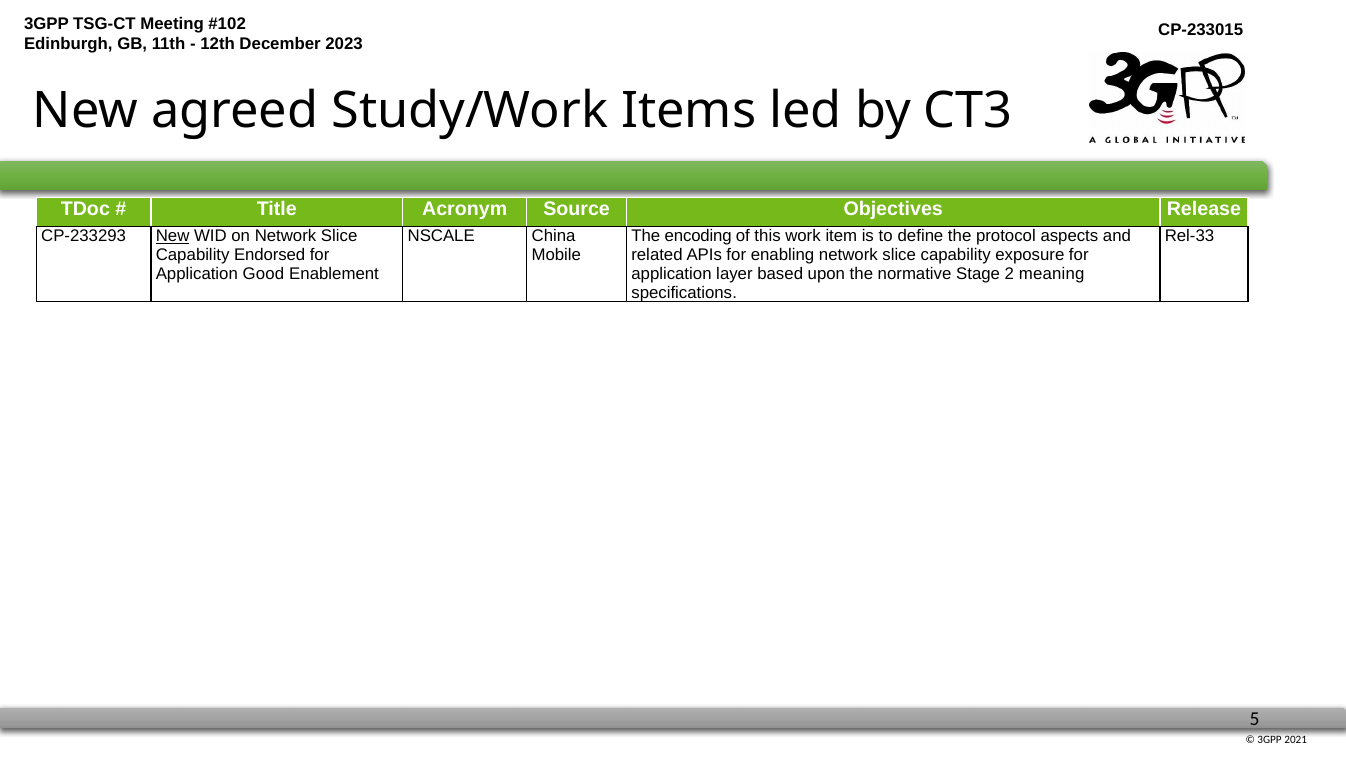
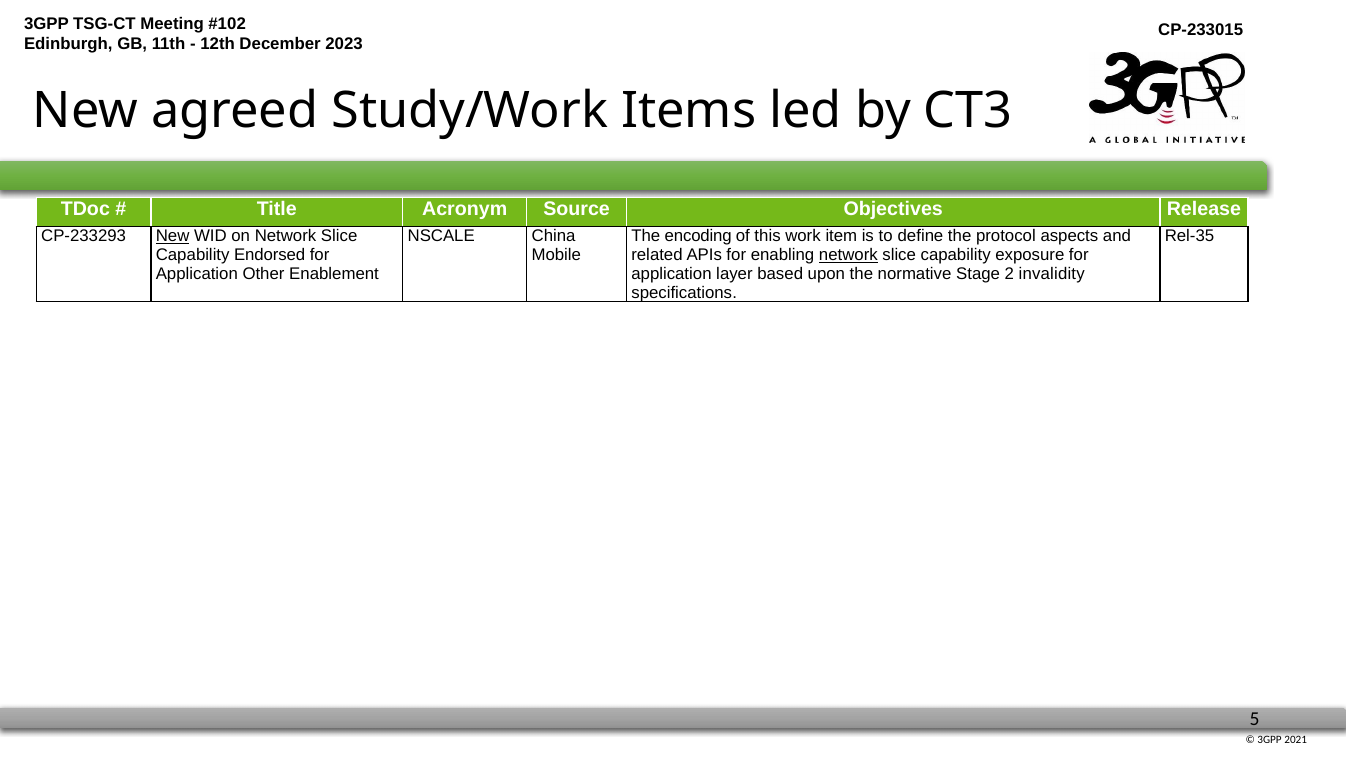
Rel-33: Rel-33 -> Rel-35
network at (848, 255) underline: none -> present
Good: Good -> Other
meaning: meaning -> invalidity
